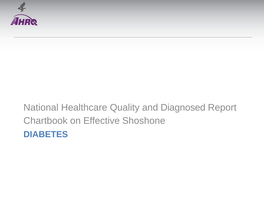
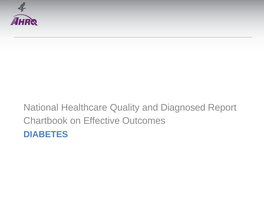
Shoshone: Shoshone -> Outcomes
